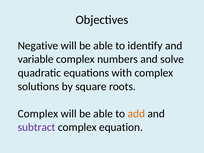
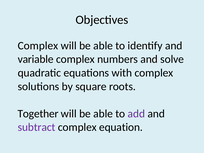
Negative at (38, 46): Negative -> Complex
Complex at (38, 114): Complex -> Together
add colour: orange -> purple
